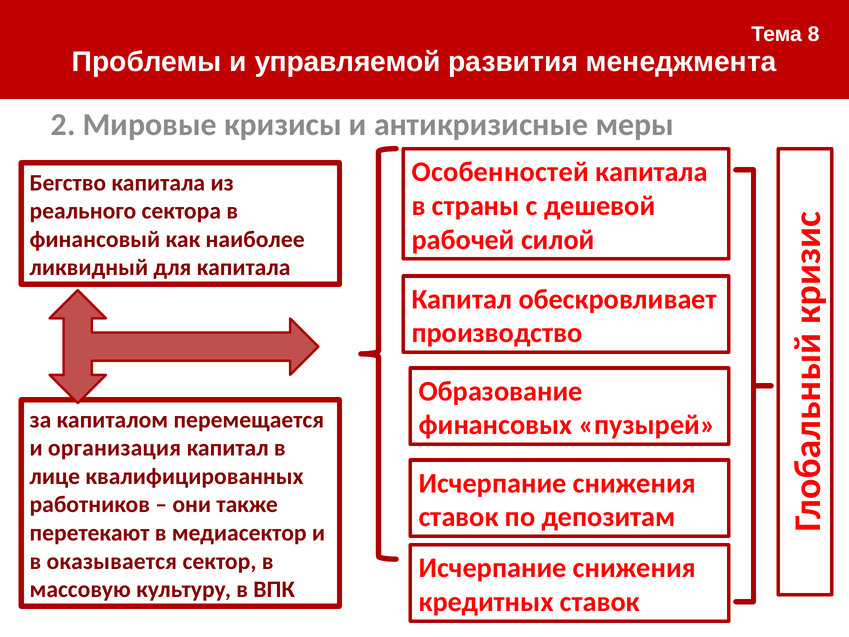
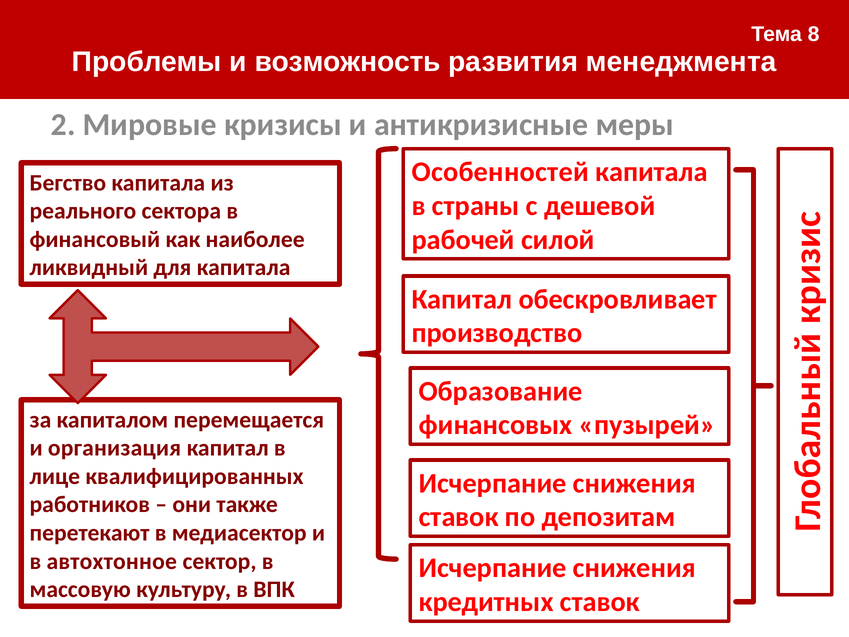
управляемой: управляемой -> возможность
оказывается: оказывается -> автохтонное
